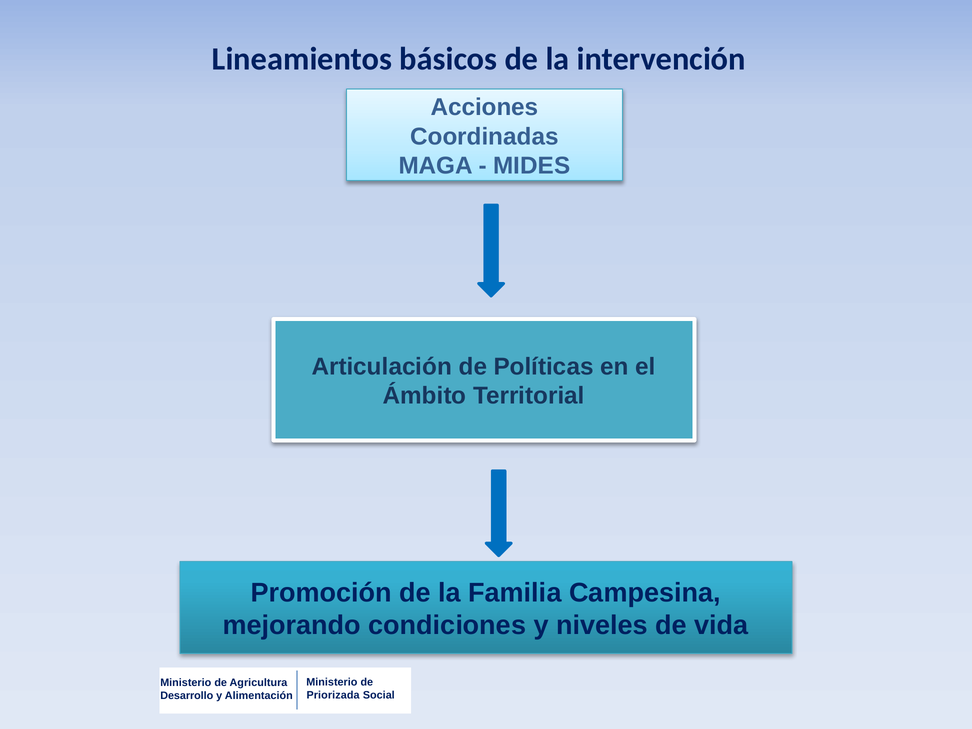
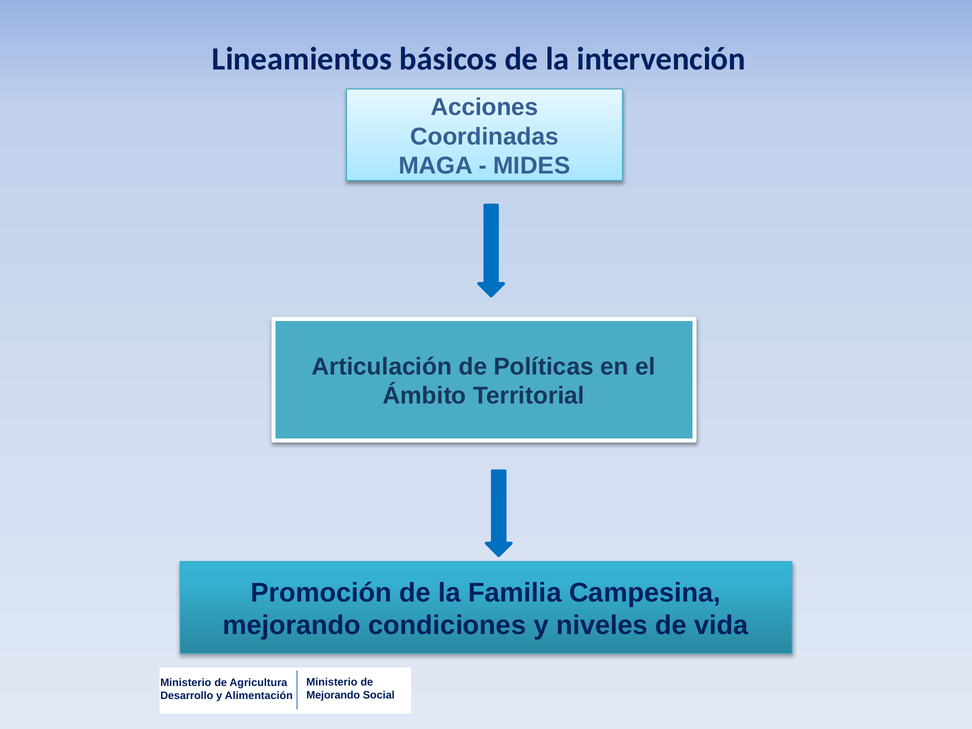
Priorizada at (333, 695): Priorizada -> Mejorando
